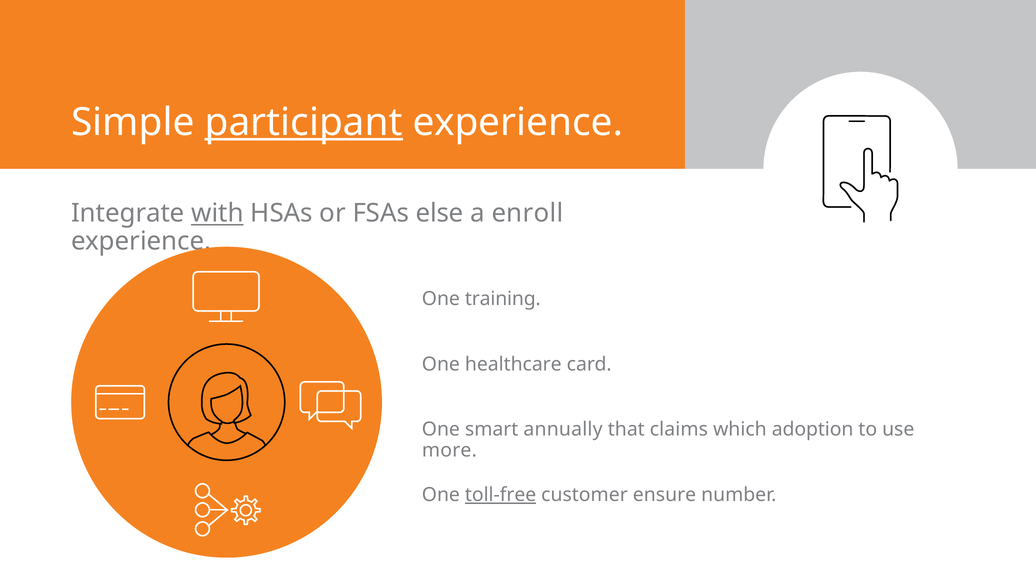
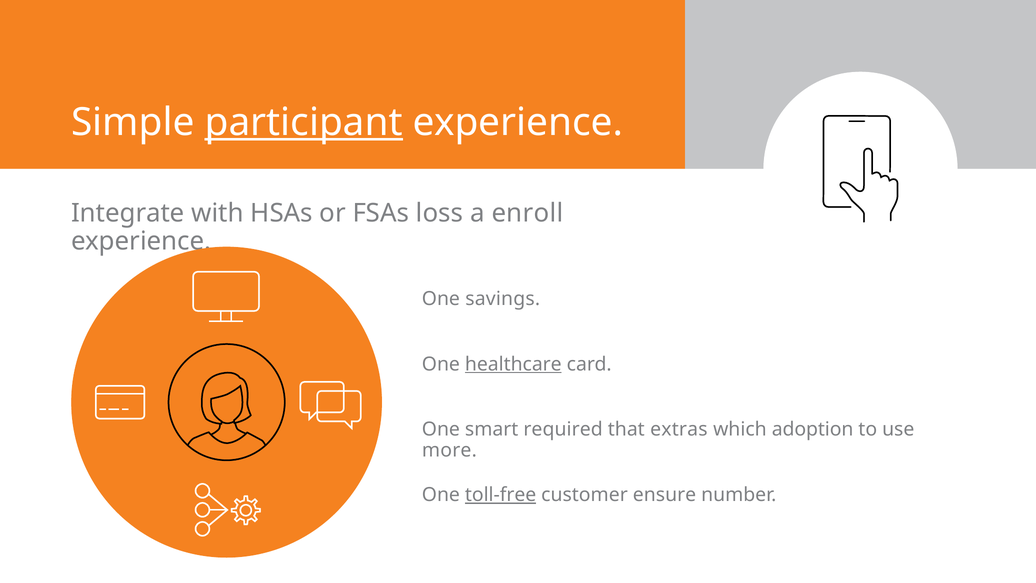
with underline: present -> none
else: else -> loss
training: training -> savings
healthcare underline: none -> present
annually: annually -> required
claims: claims -> extras
